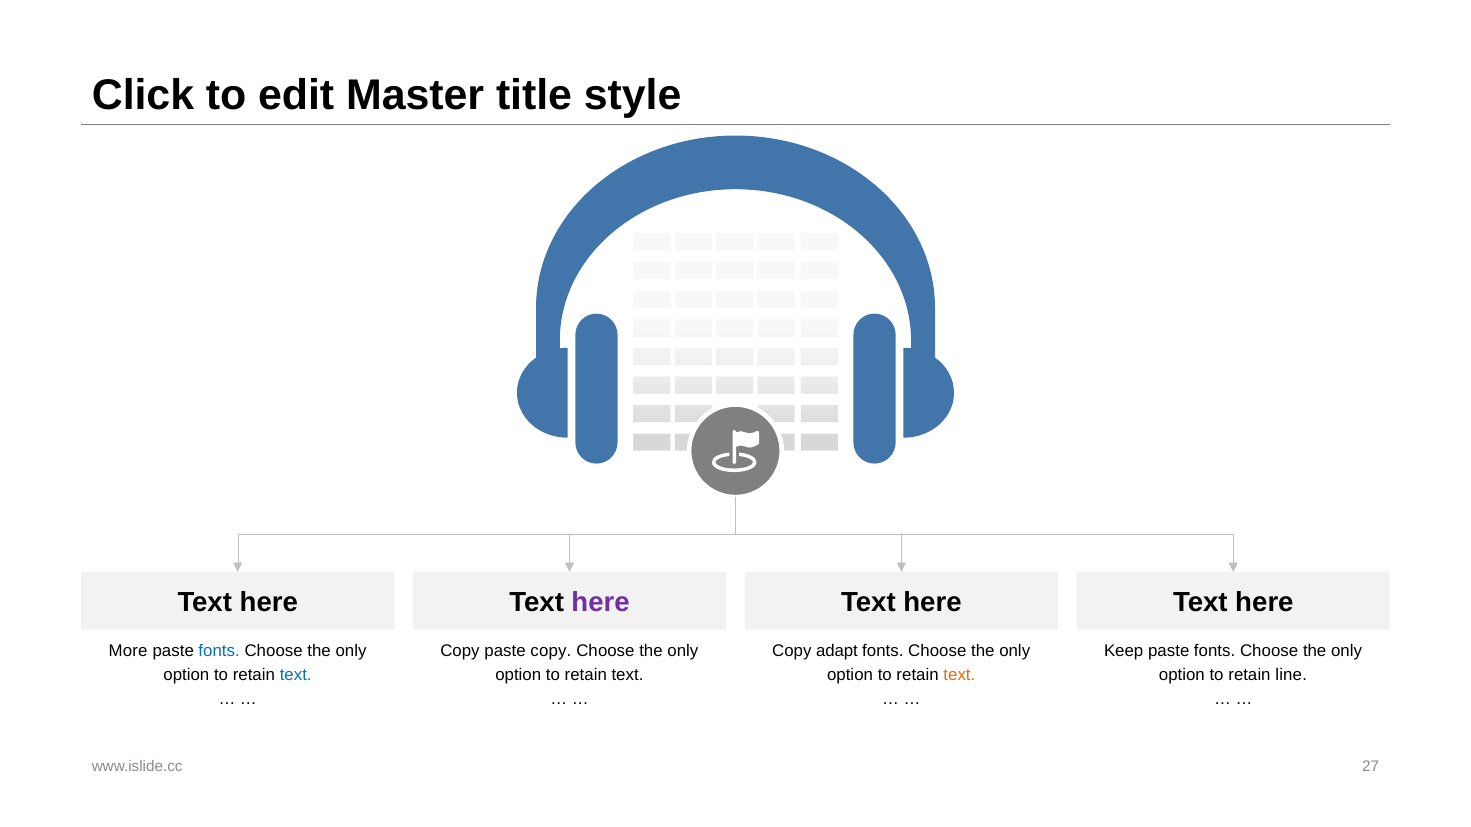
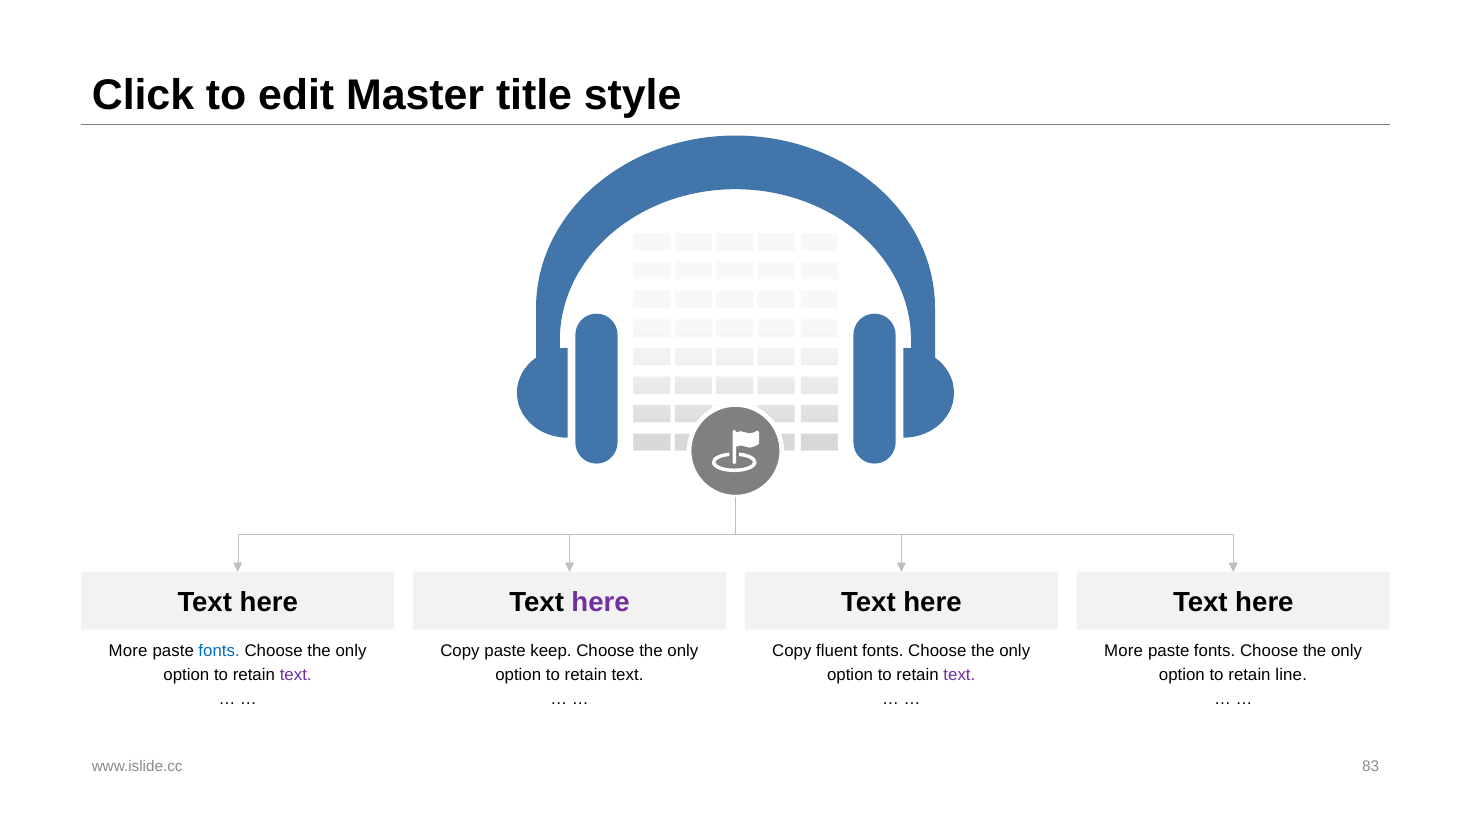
paste copy: copy -> keep
adapt: adapt -> fluent
Keep at (1124, 651): Keep -> More
text at (296, 675) colour: blue -> purple
text at (959, 675) colour: orange -> purple
27: 27 -> 83
